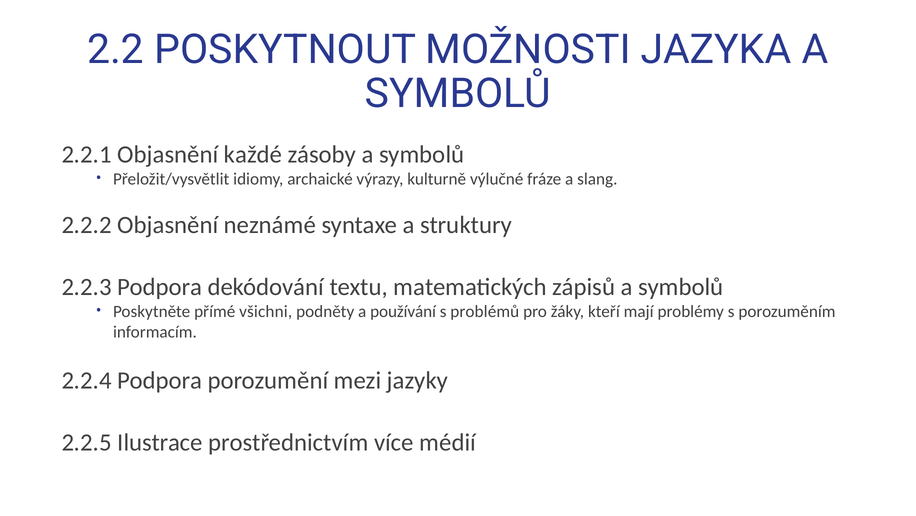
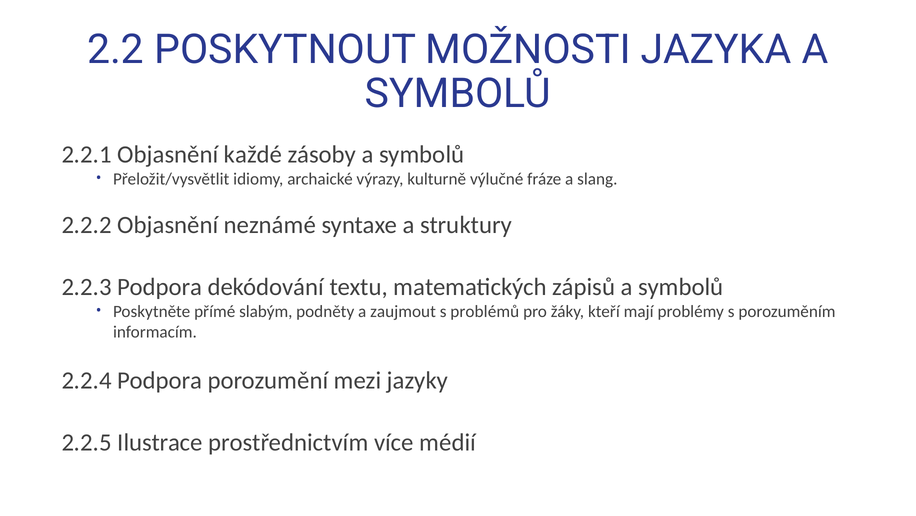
všichni: všichni -> slabým
používání: používání -> zaujmout
